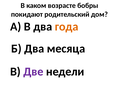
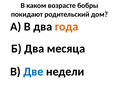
Две colour: purple -> blue
